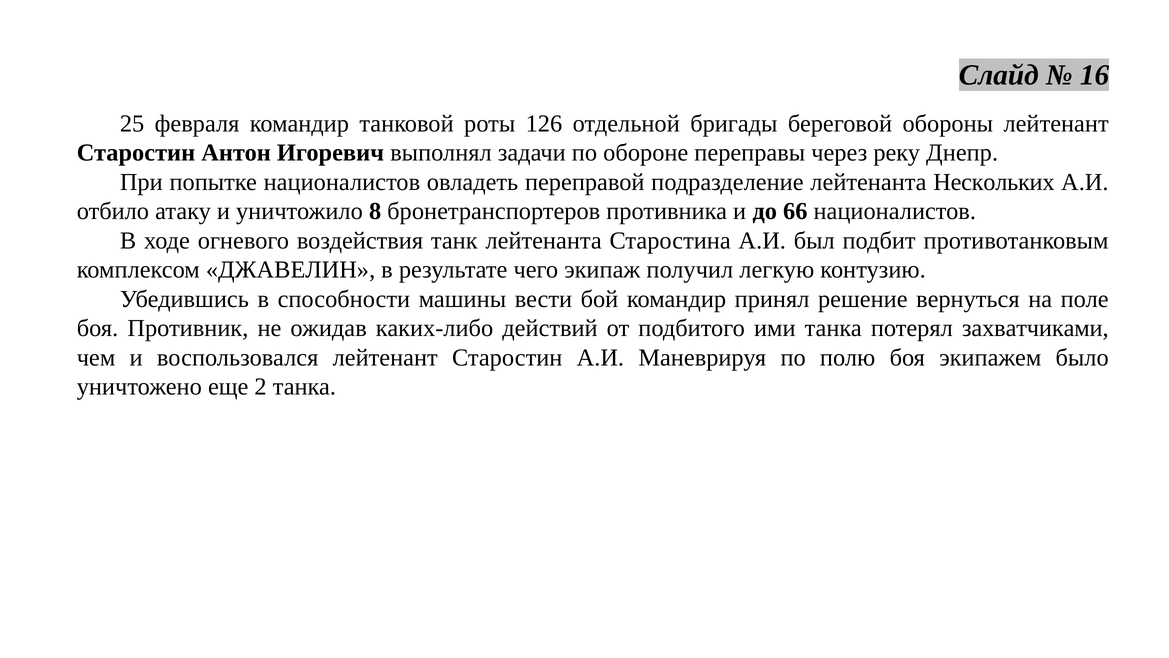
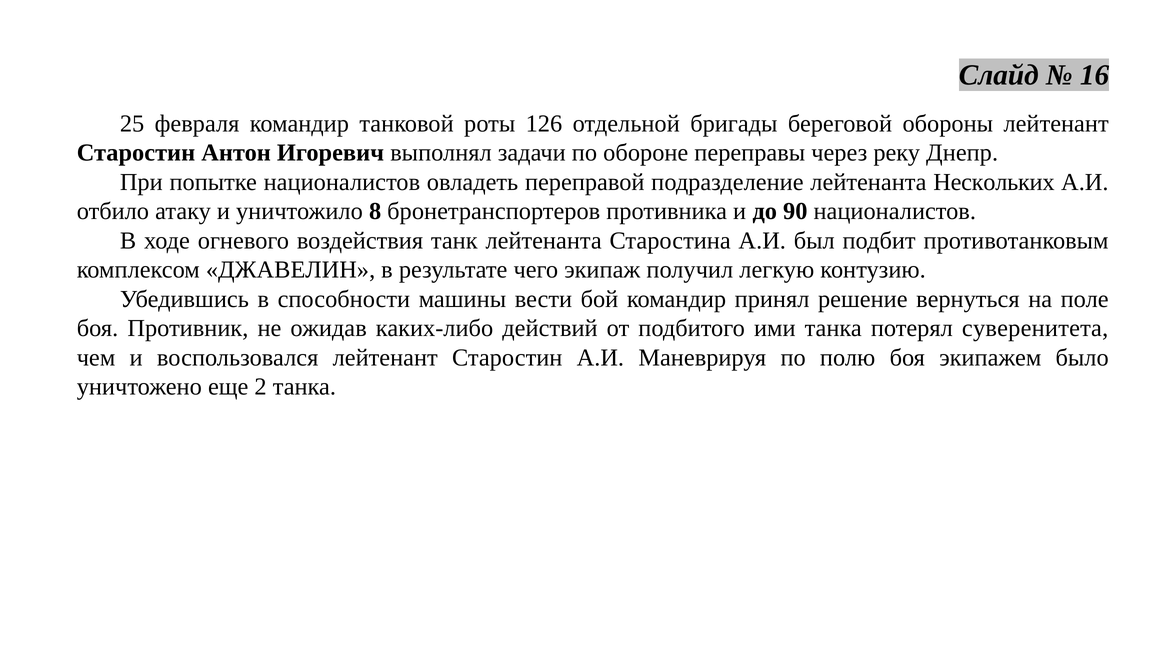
66: 66 -> 90
захватчиками: захватчиками -> суверенитета
